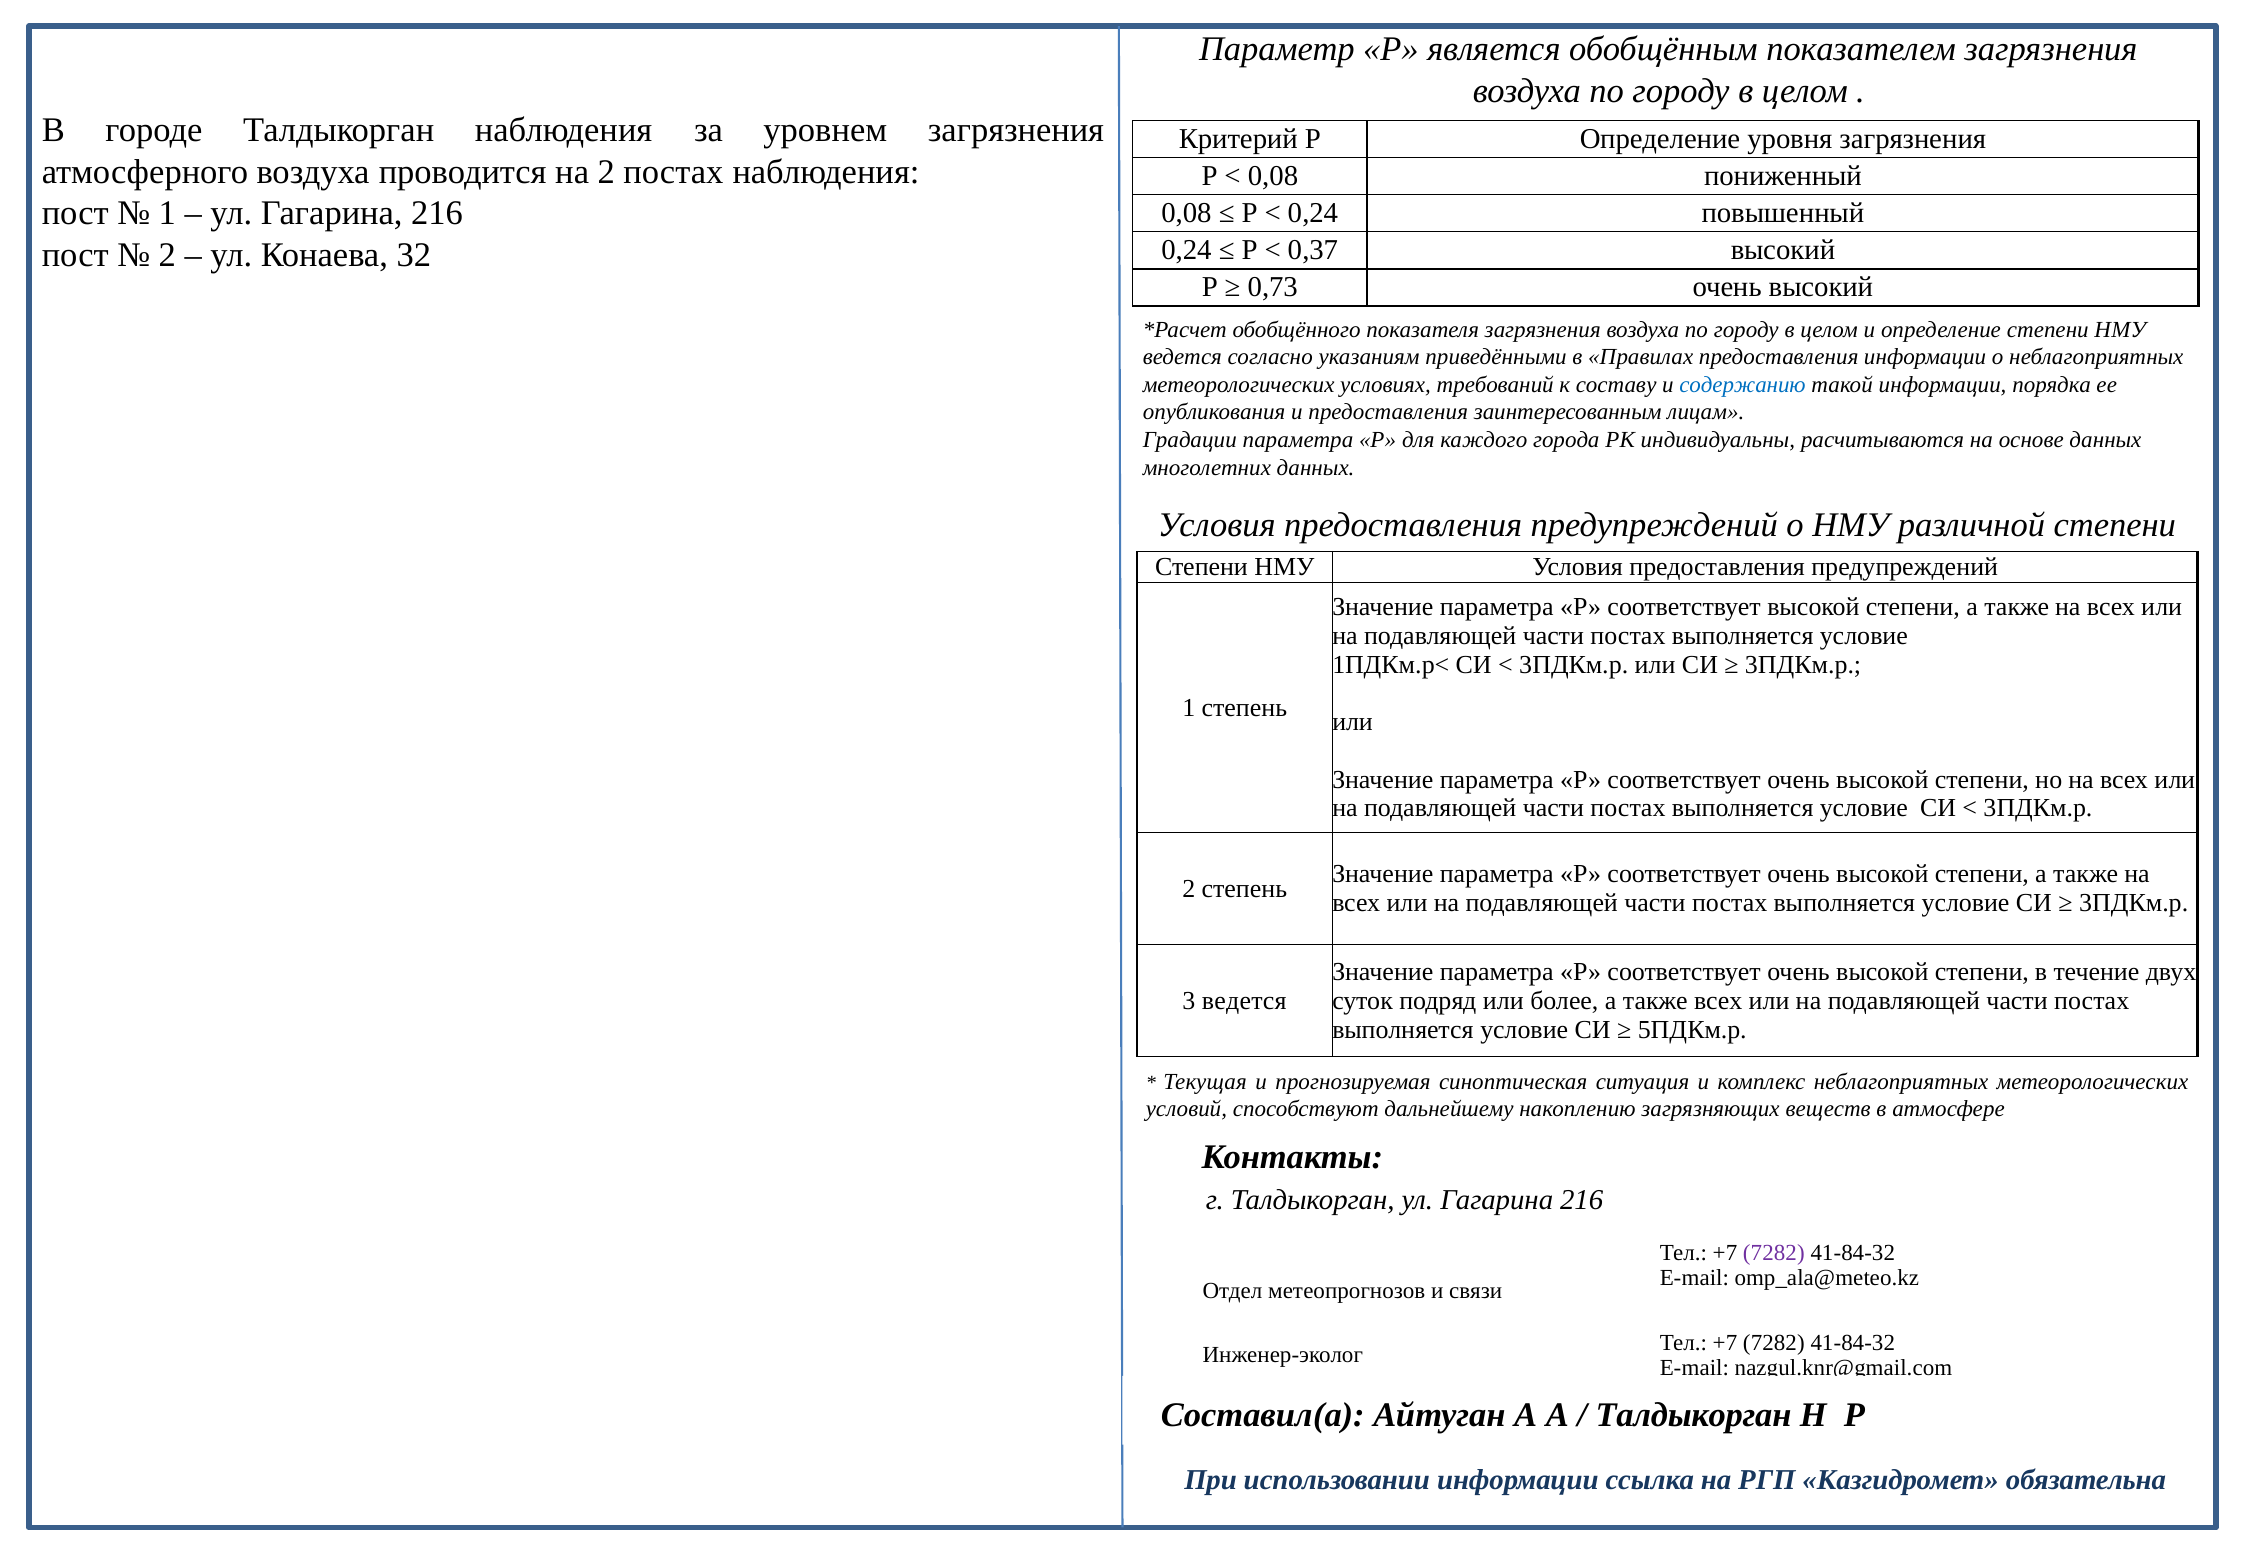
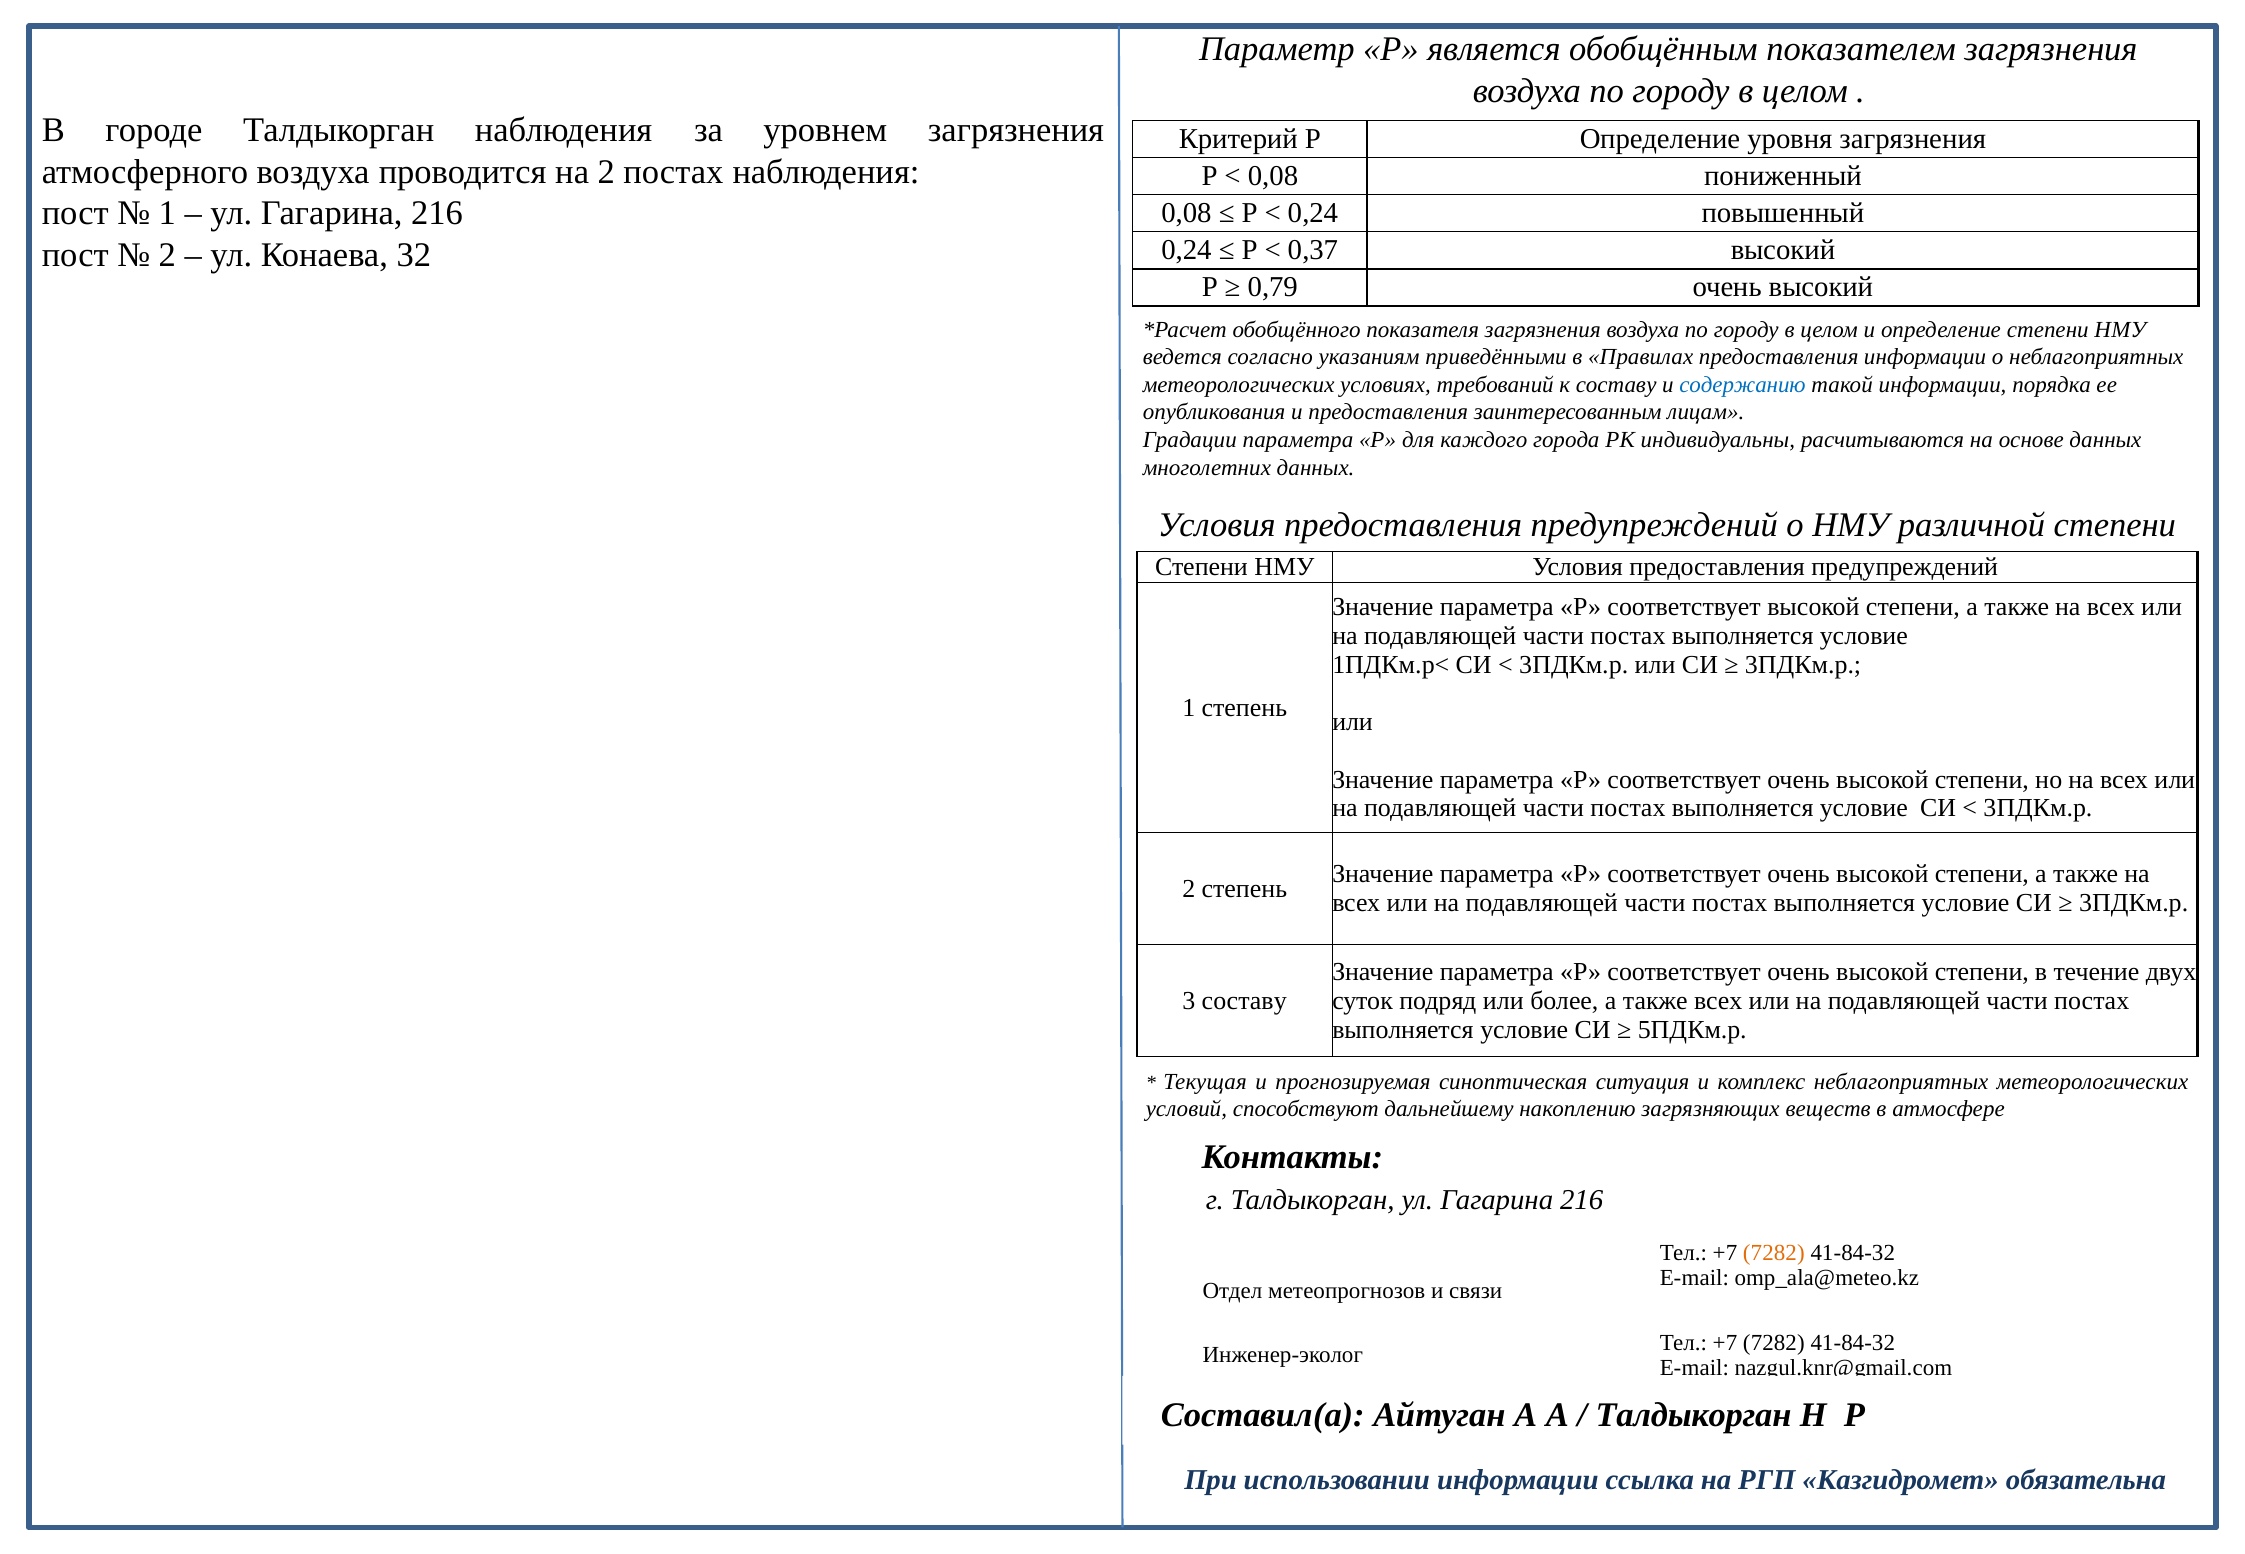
0,73: 0,73 -> 0,79
3 ведется: ведется -> составу
7282 at (1774, 1253) colour: purple -> orange
